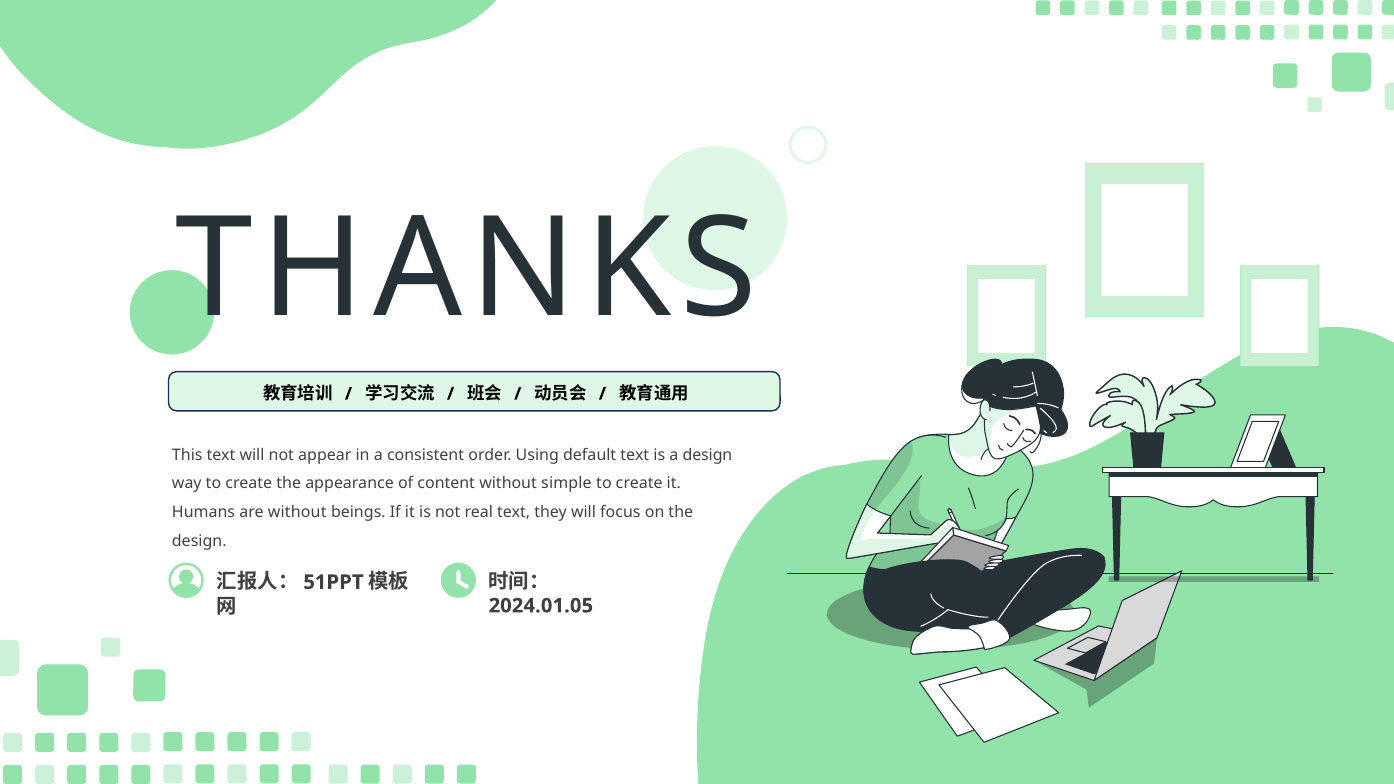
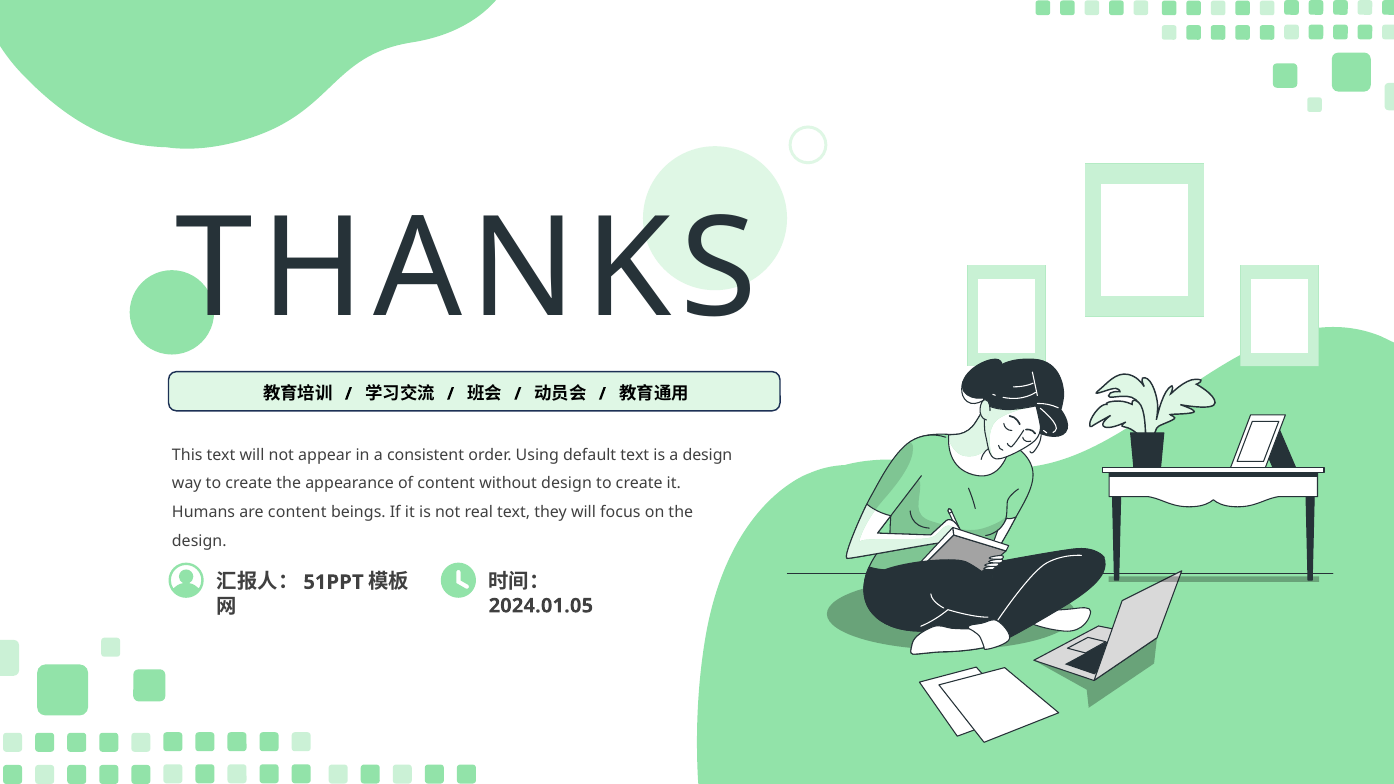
without simple: simple -> design
are without: without -> content
